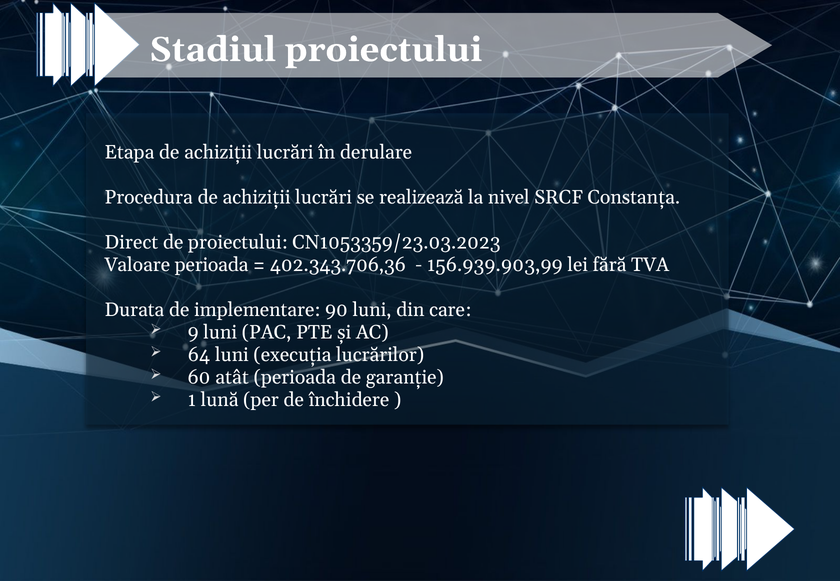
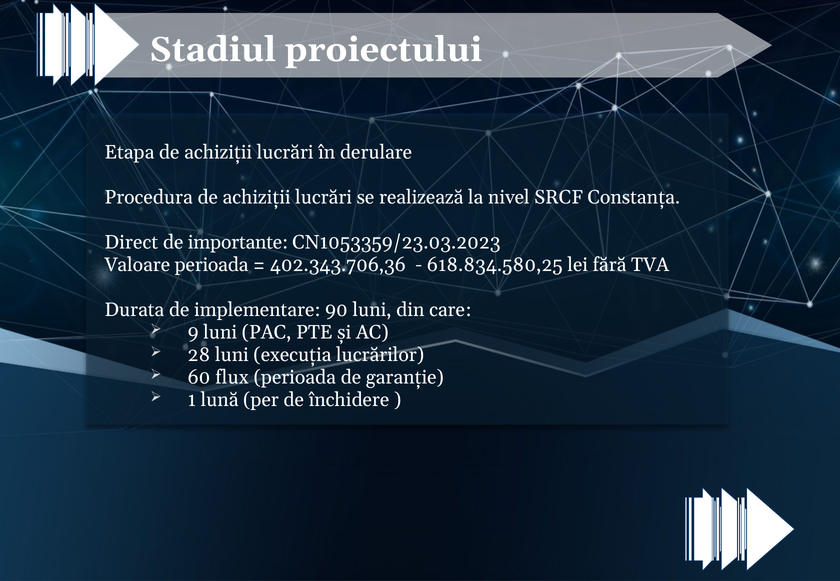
de proiectului: proiectului -> importante
156.939.903,99: 156.939.903,99 -> 618.834.580,25
64: 64 -> 28
atât: atât -> flux
